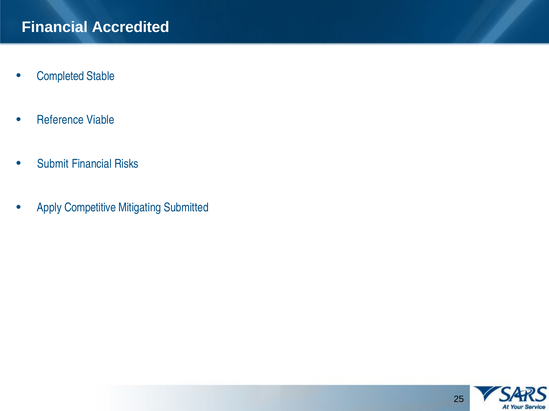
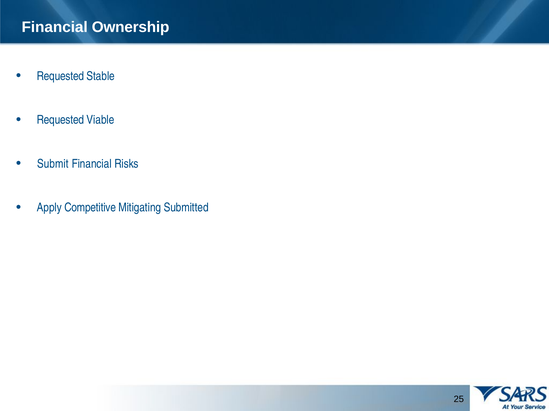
Accredited: Accredited -> Ownership
Completed at (60, 76): Completed -> Requested
Reference at (60, 120): Reference -> Requested
